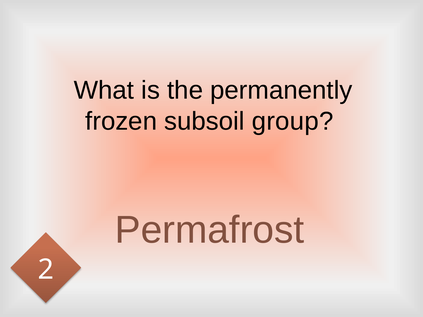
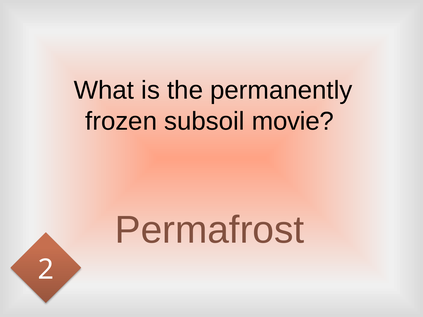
group: group -> movie
